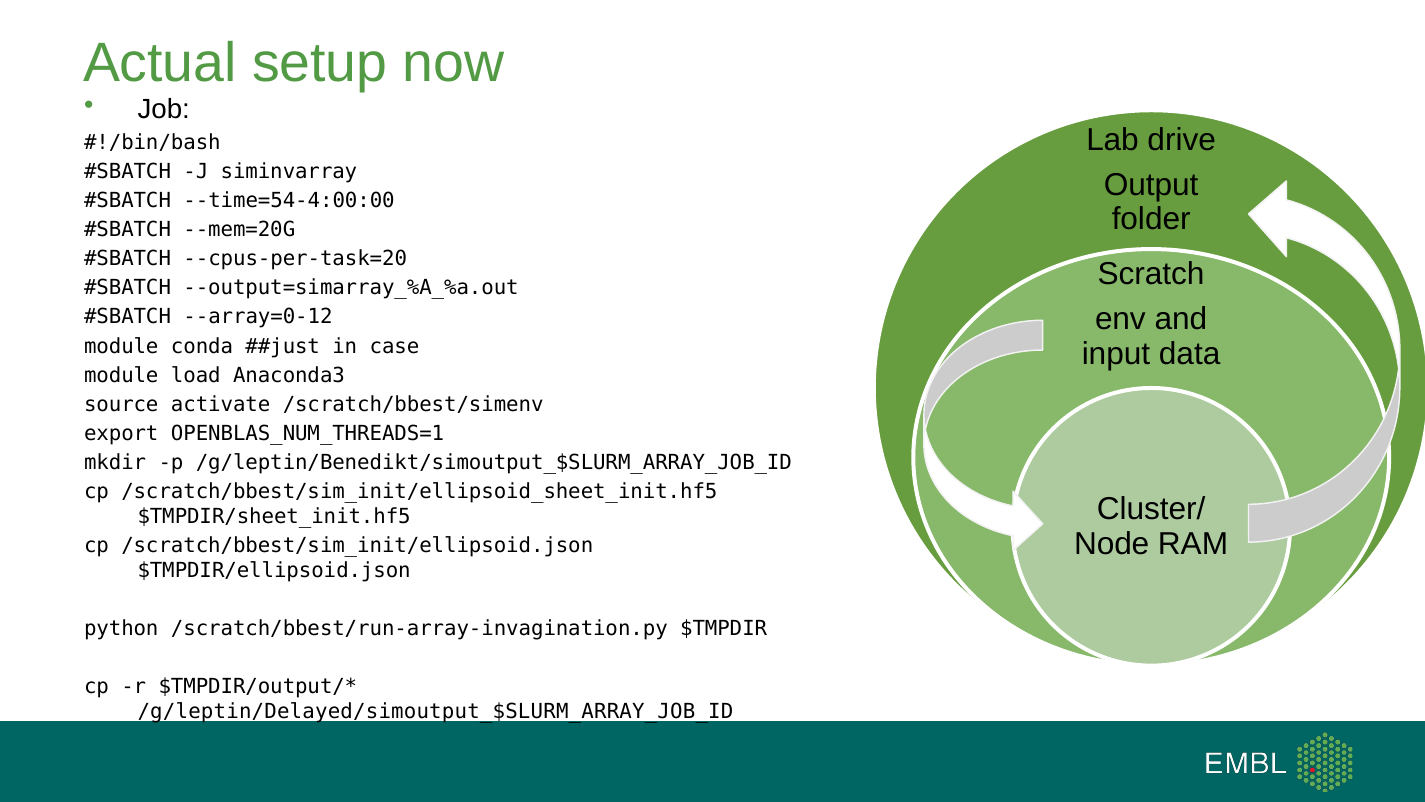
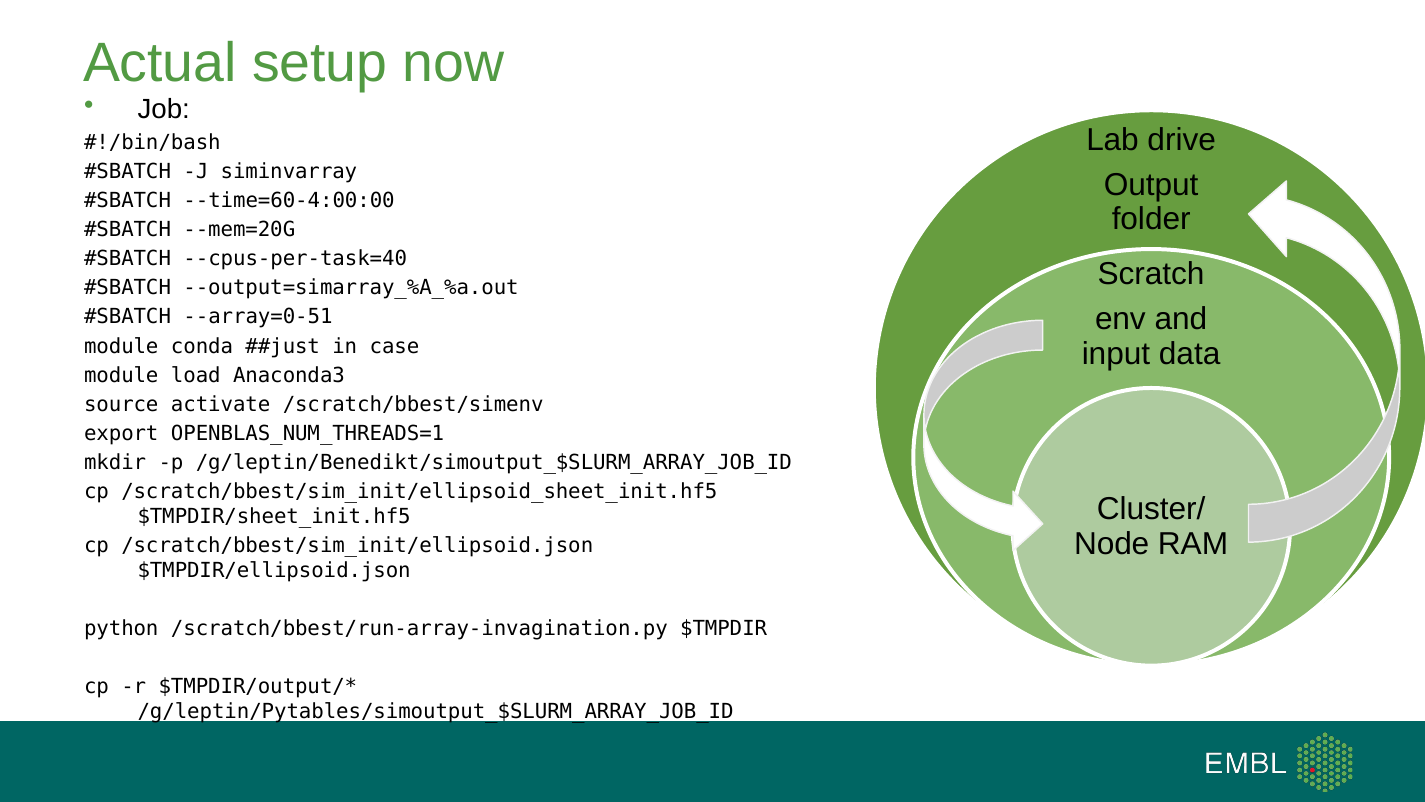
--time=54-4:00:00: --time=54-4:00:00 -> --time=60-4:00:00
--cpus-per-task=20: --cpus-per-task=20 -> --cpus-per-task=40
--array=0-12: --array=0-12 -> --array=0-51
/g/leptin/Delayed/simoutput_$SLURM_ARRAY_JOB_ID: /g/leptin/Delayed/simoutput_$SLURM_ARRAY_JOB_ID -> /g/leptin/Pytables/simoutput_$SLURM_ARRAY_JOB_ID
